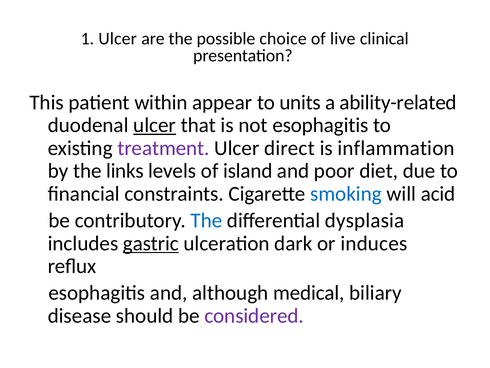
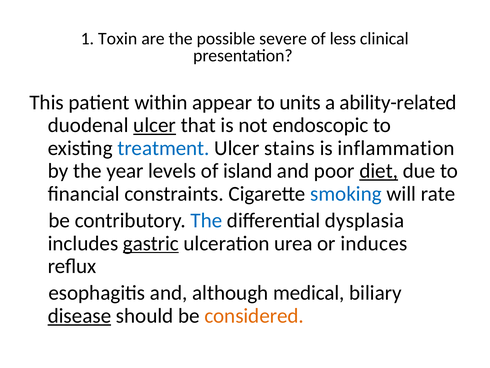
1 Ulcer: Ulcer -> Toxin
choice: choice -> severe
live: live -> less
not esophagitis: esophagitis -> endoscopic
treatment colour: purple -> blue
direct: direct -> stains
links: links -> year
diet underline: none -> present
acid: acid -> rate
dark: dark -> urea
disease underline: none -> present
considered colour: purple -> orange
